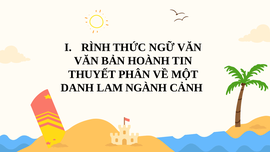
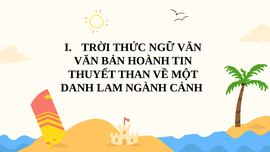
RÌNH: RÌNH -> TRỜI
PHÂN: PHÂN -> THAN
